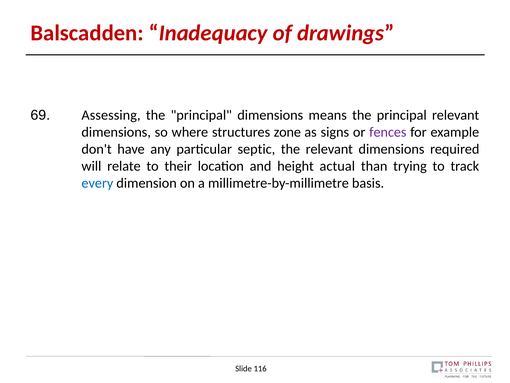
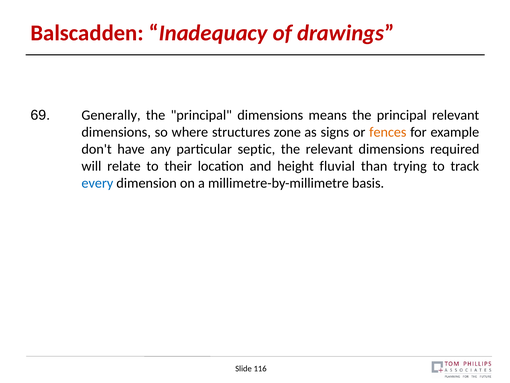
Assessing: Assessing -> Generally
fences colour: purple -> orange
actual: actual -> fluvial
